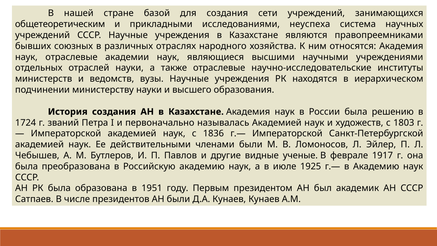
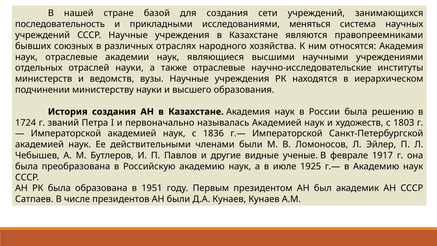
общетеоретическим: общетеоретическим -> последовательность
неуспеха: неуспеха -> меняться
